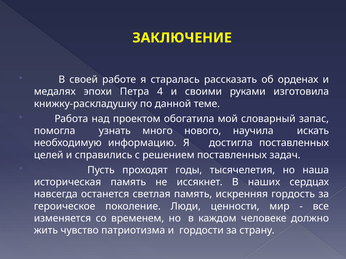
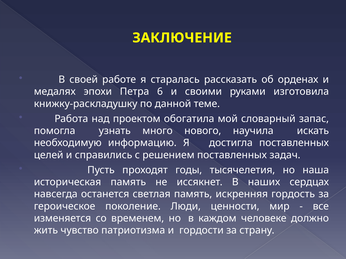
4: 4 -> 6
